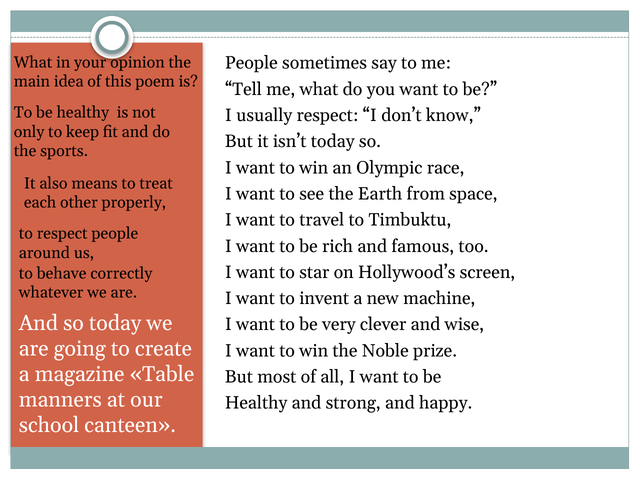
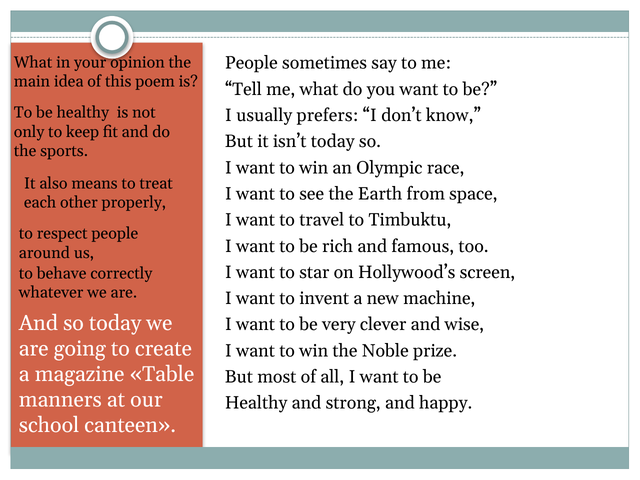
usually respect: respect -> prefers
